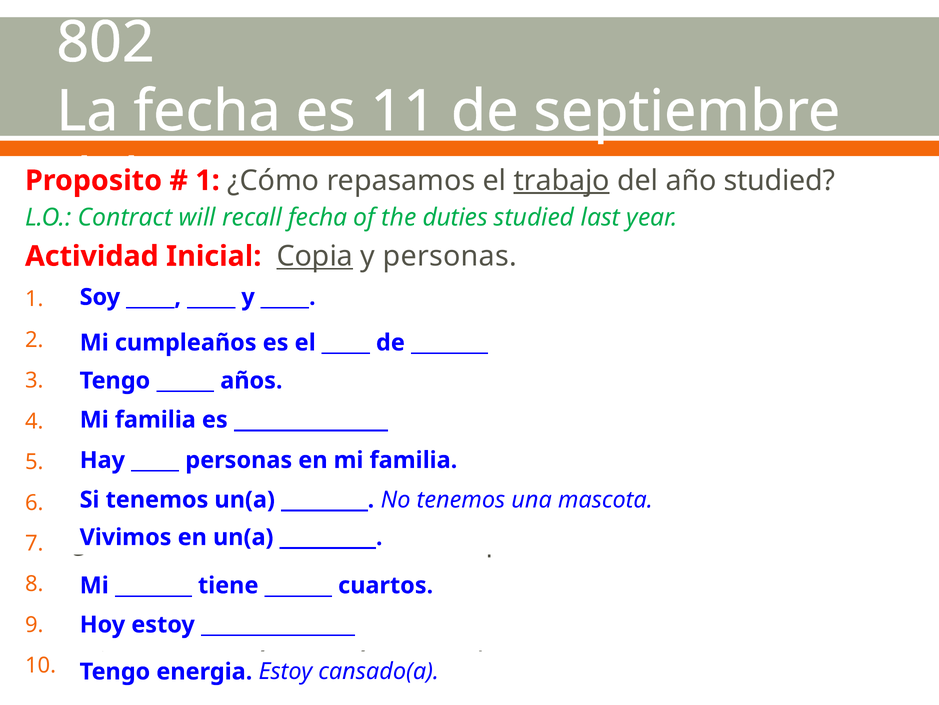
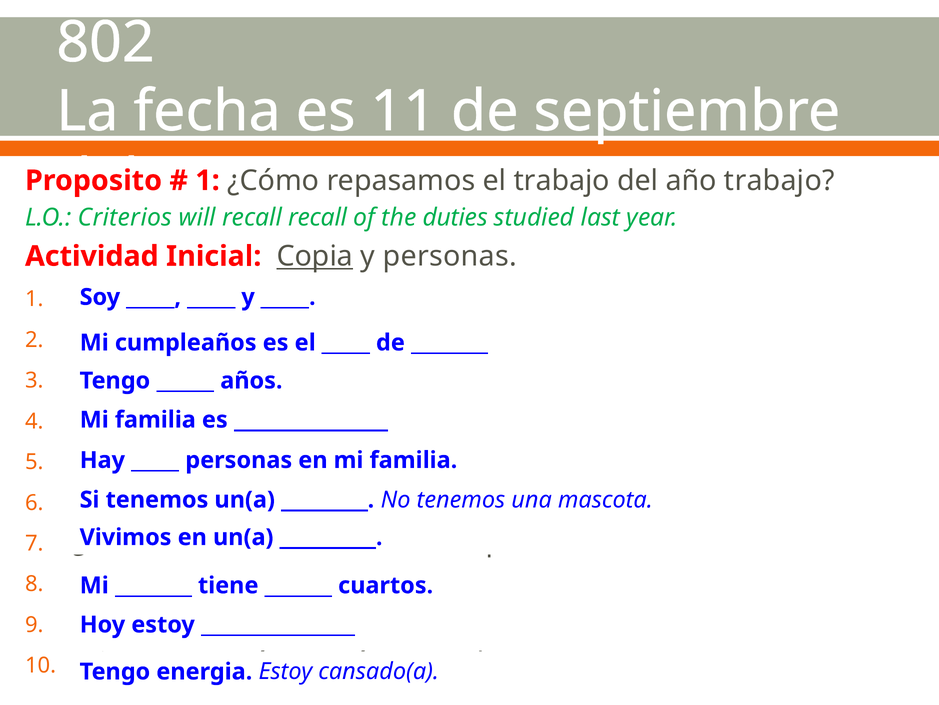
trabajo at (562, 180) underline: present -> none
año studied: studied -> trabajo
Contract: Contract -> Criterios
fecha at (318, 217): fecha -> recall
